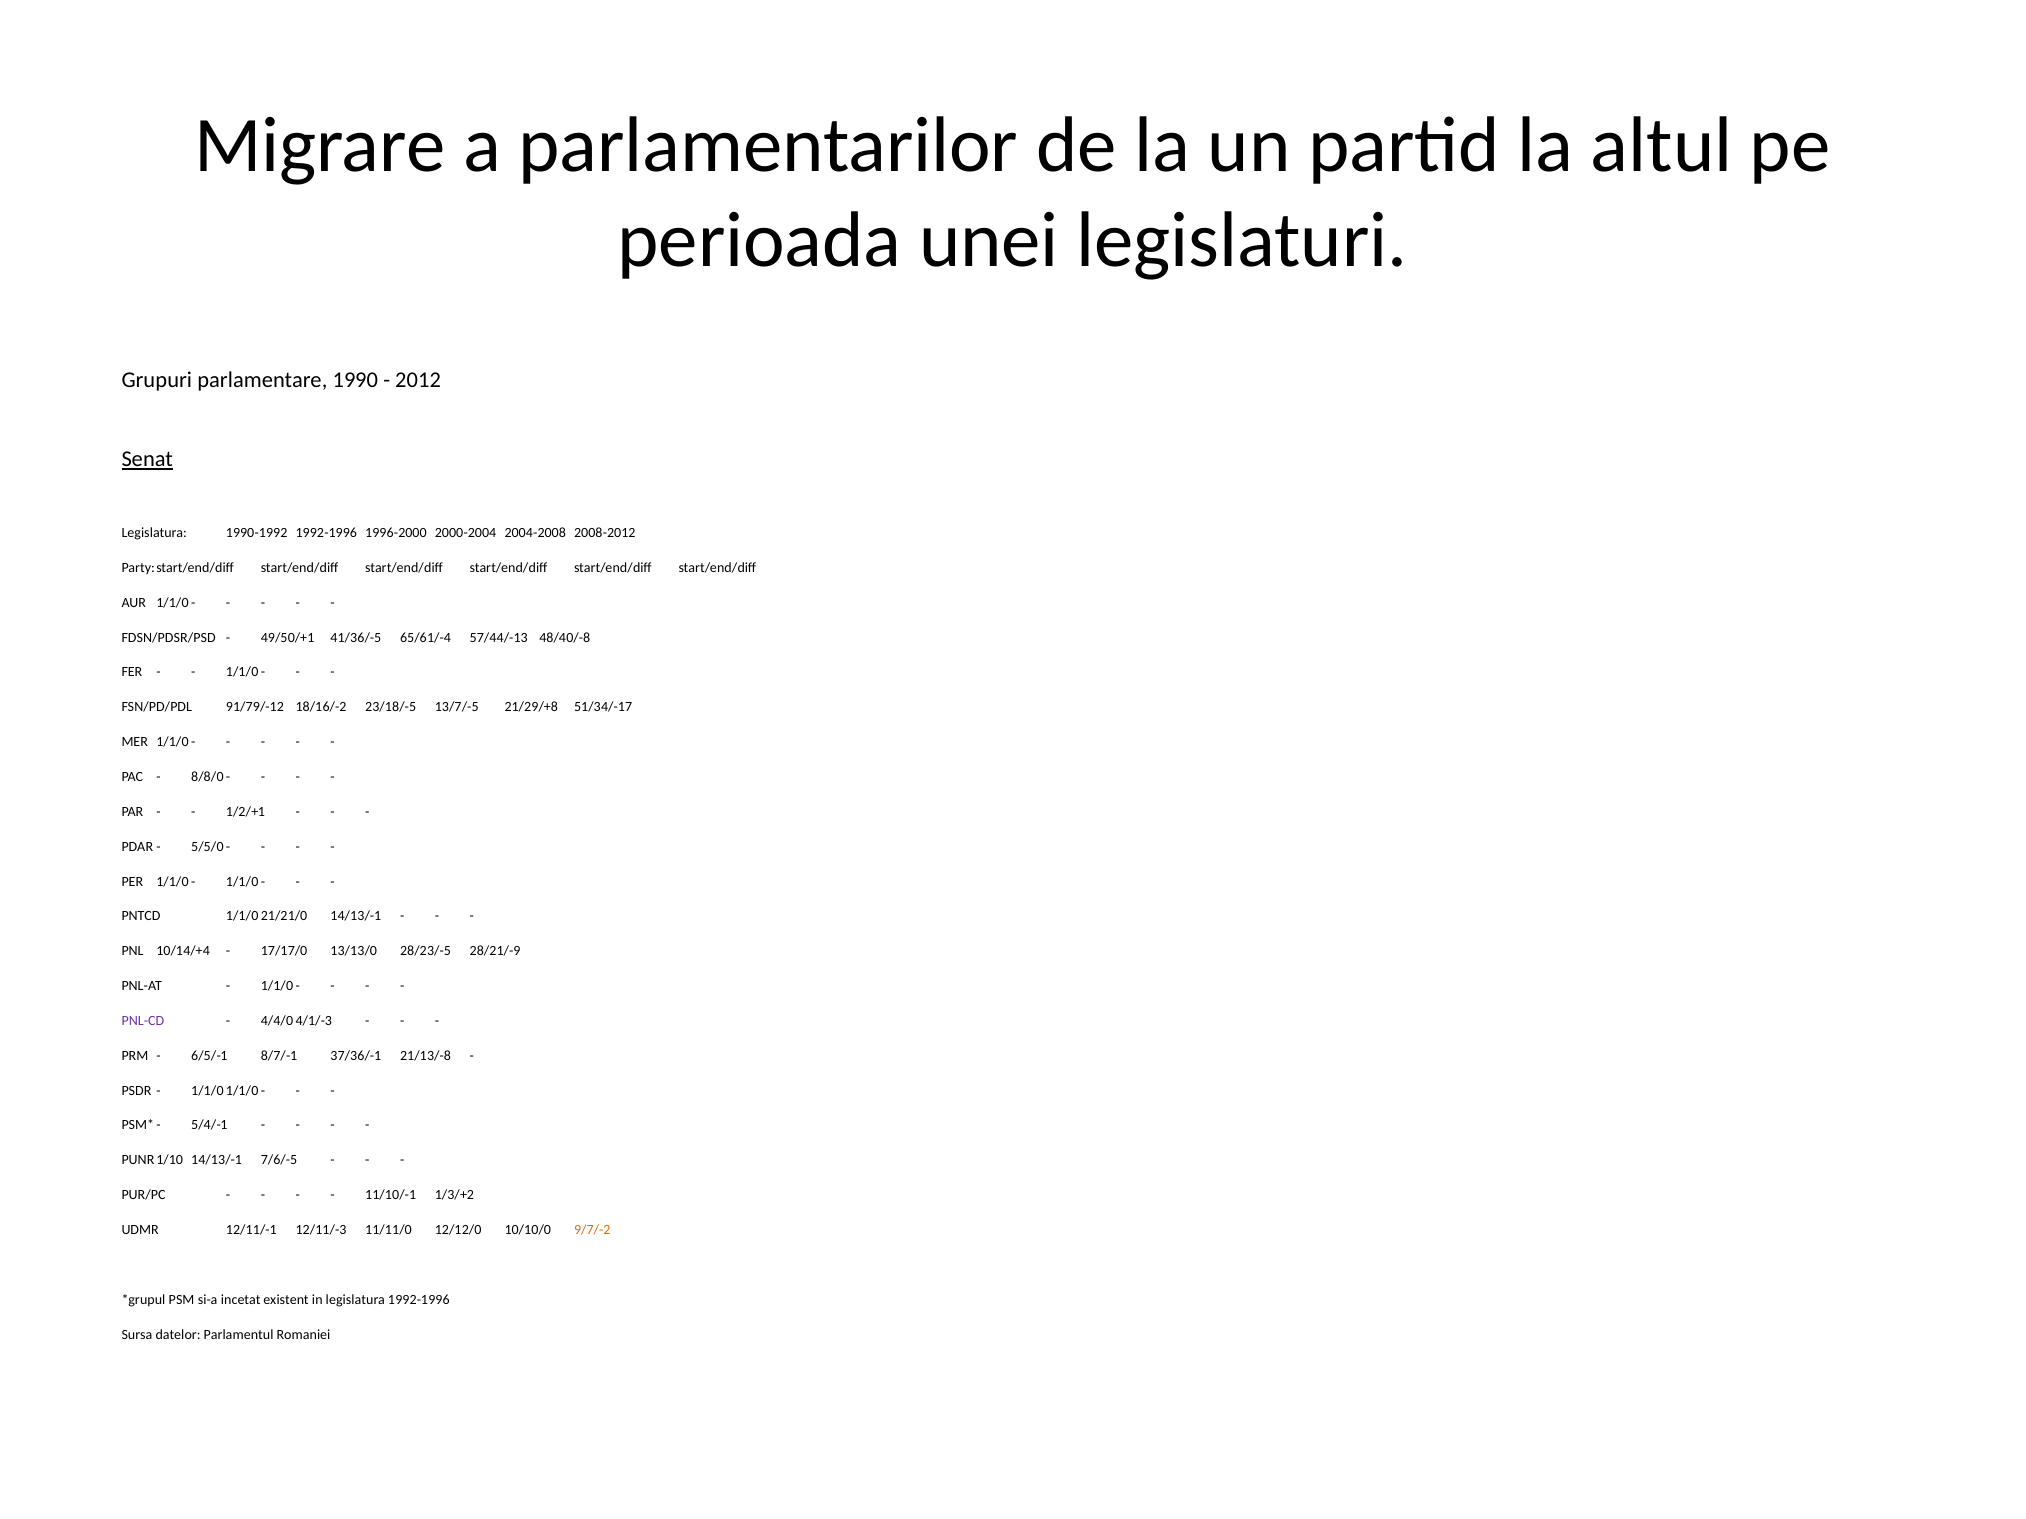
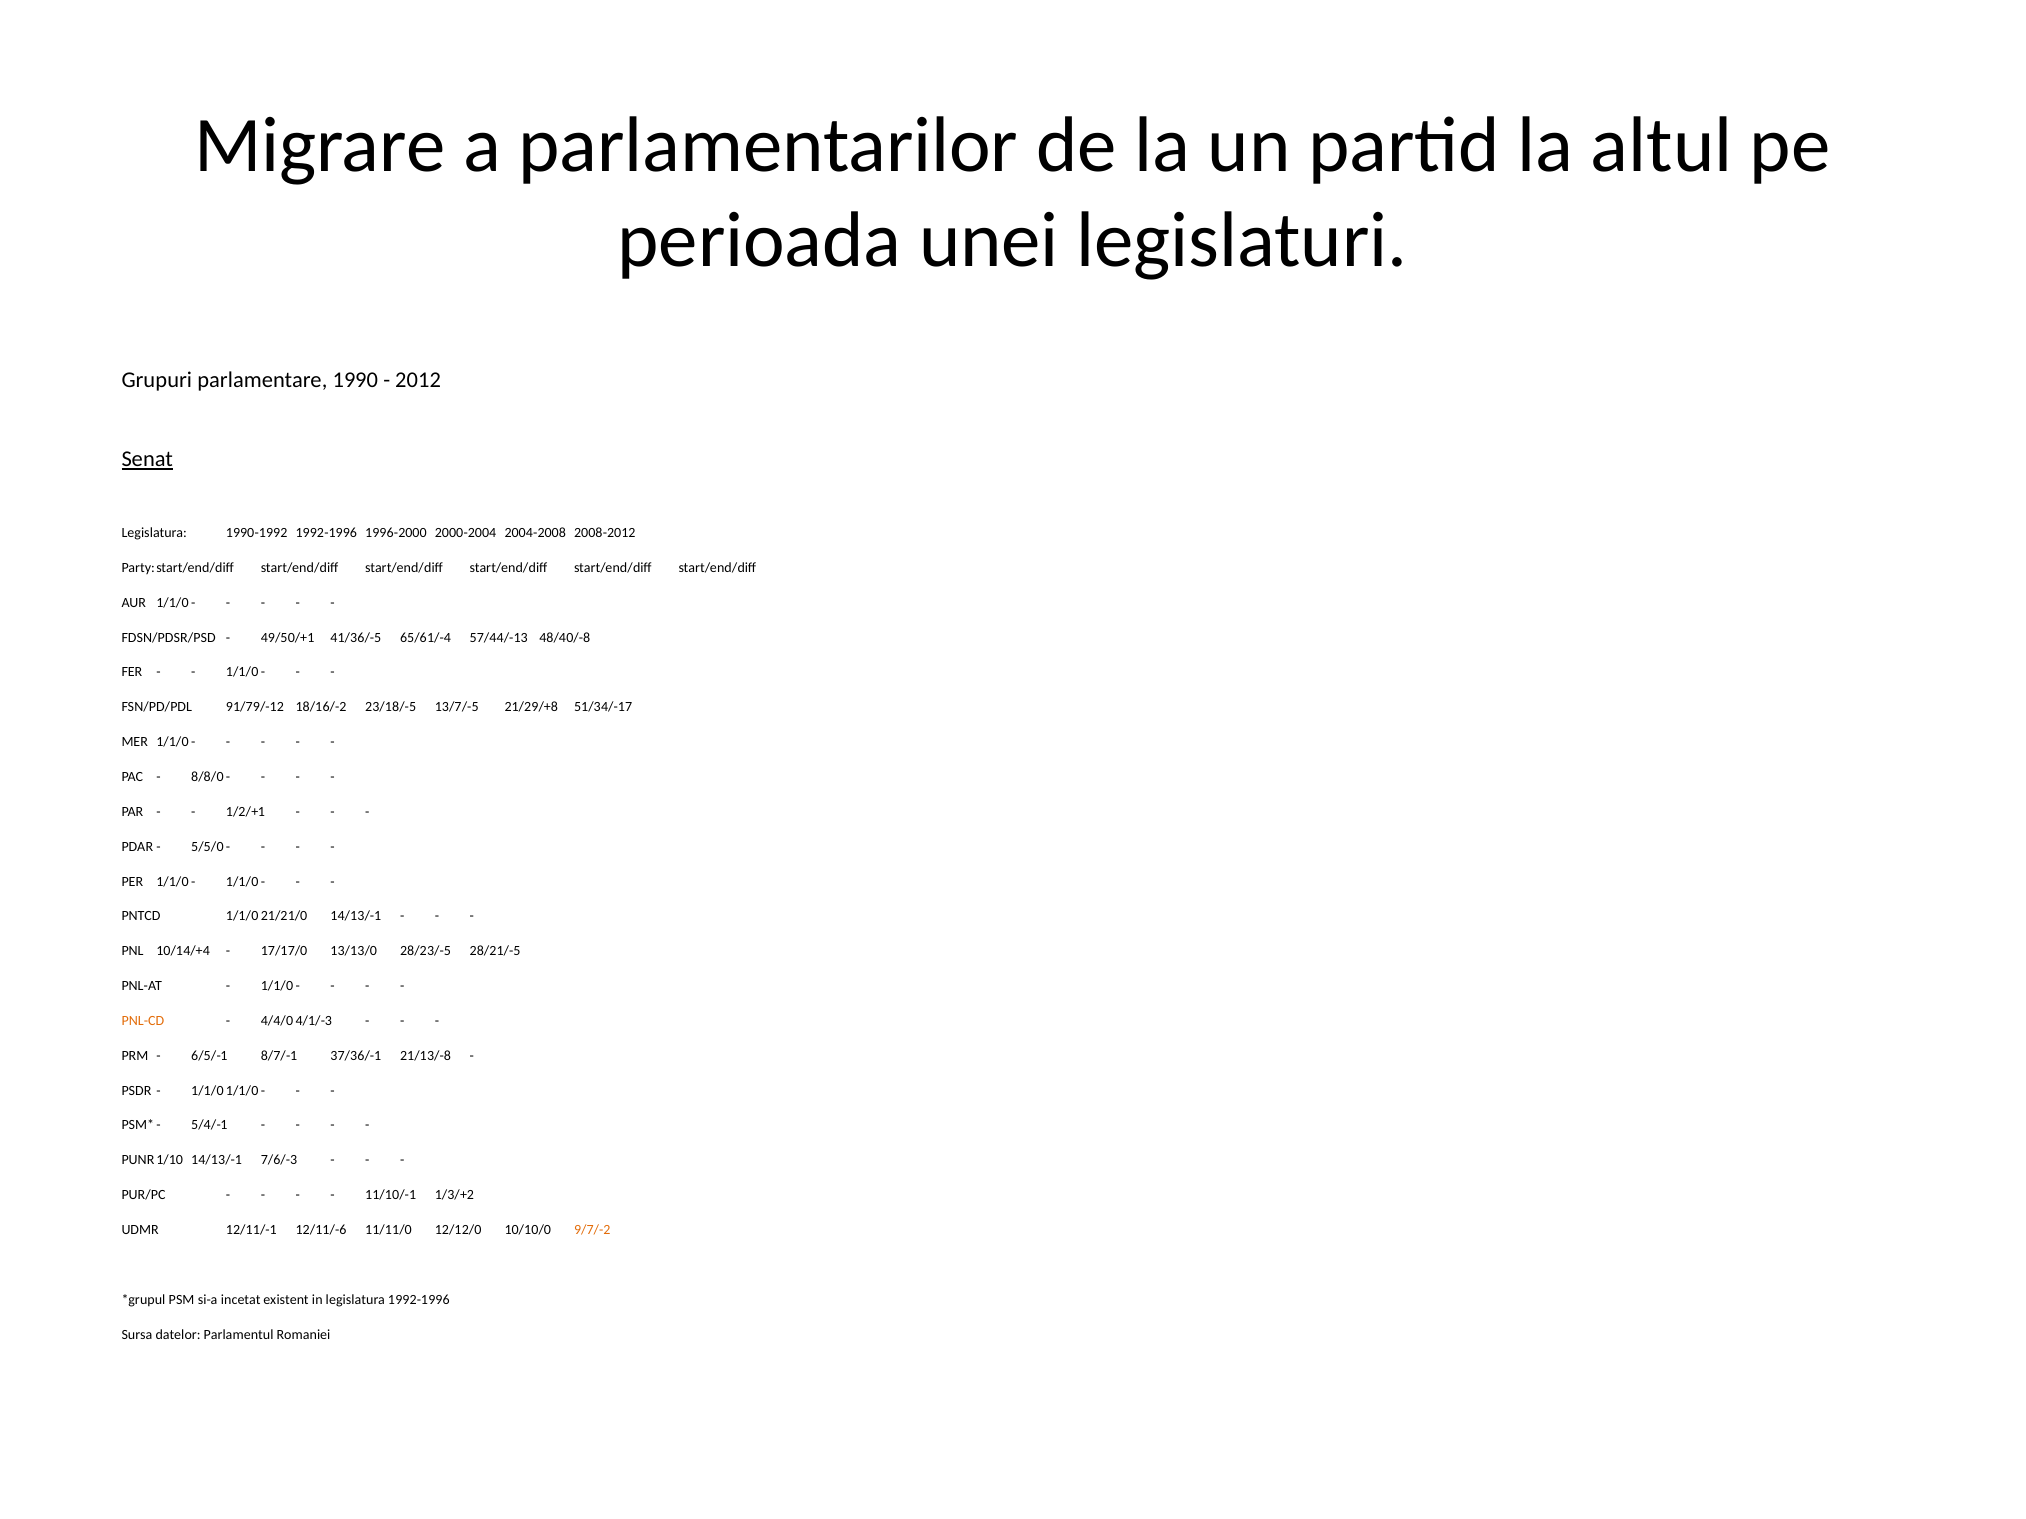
28/21/-9: 28/21/-9 -> 28/21/-5
PNL-CD colour: purple -> orange
7/6/-5: 7/6/-5 -> 7/6/-3
12/11/-3: 12/11/-3 -> 12/11/-6
